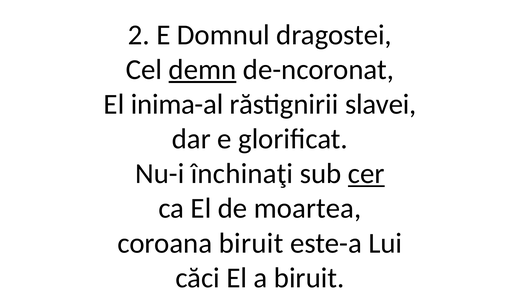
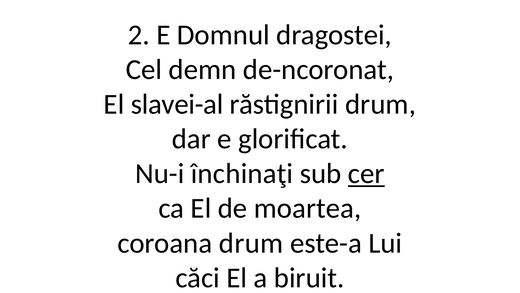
demn underline: present -> none
inima-al: inima-al -> slavei-al
răstignirii slavei: slavei -> drum
coroana biruit: biruit -> drum
